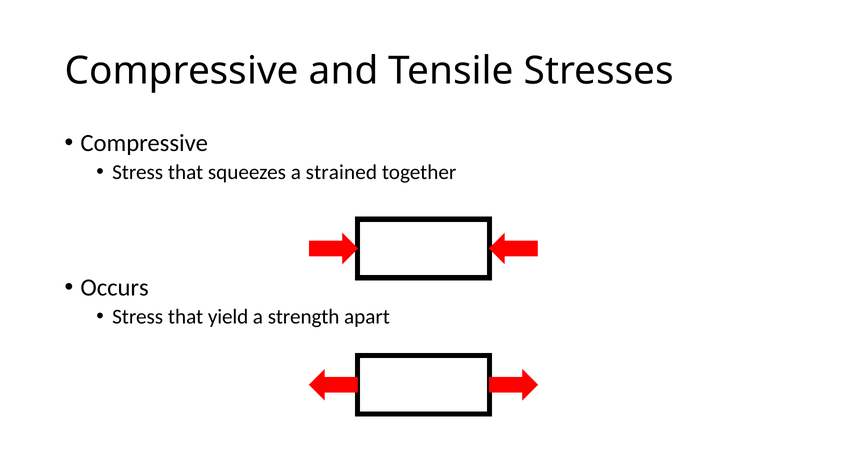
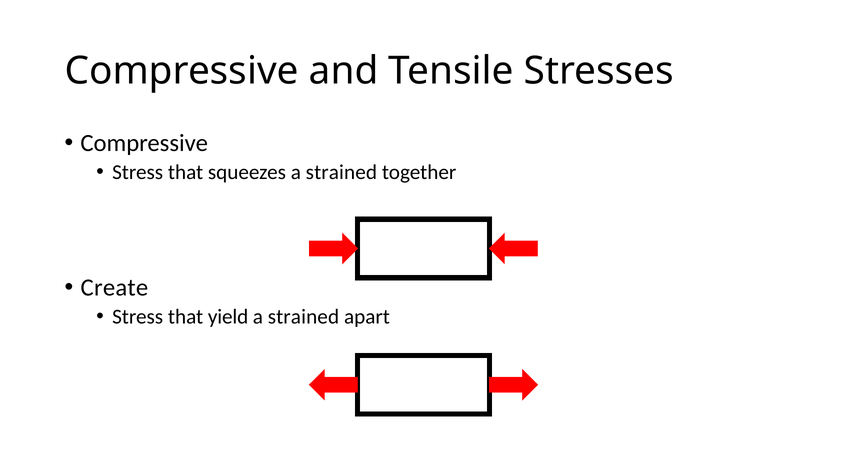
Occurs: Occurs -> Create
strength at (304, 317): strength -> strained
